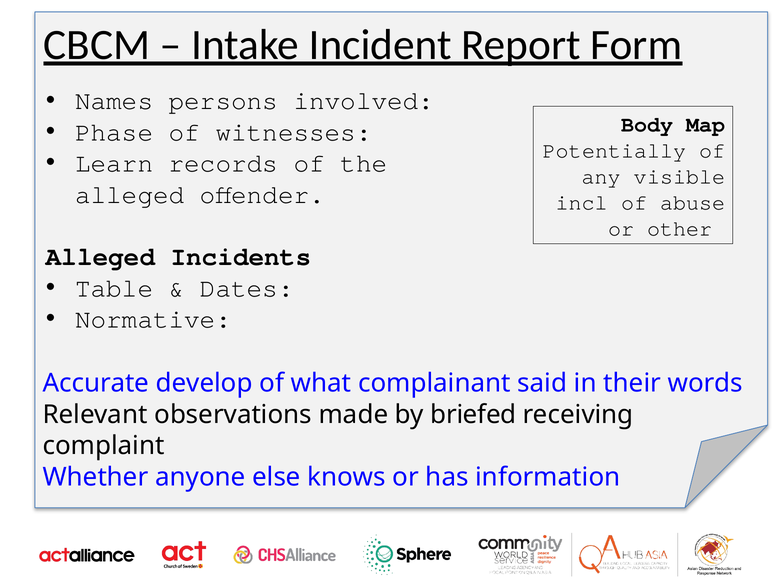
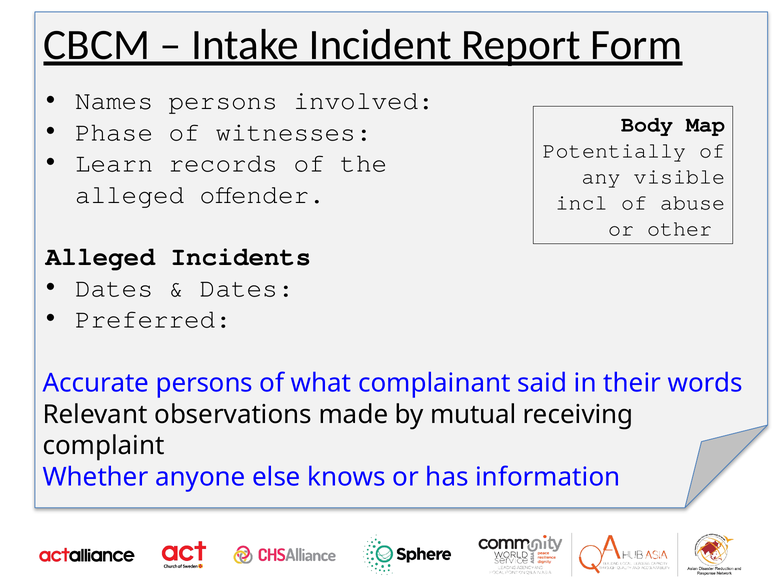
Table at (114, 288): Table -> Dates
Normative: Normative -> Preferred
Accurate develop: develop -> persons
briefed: briefed -> mutual
